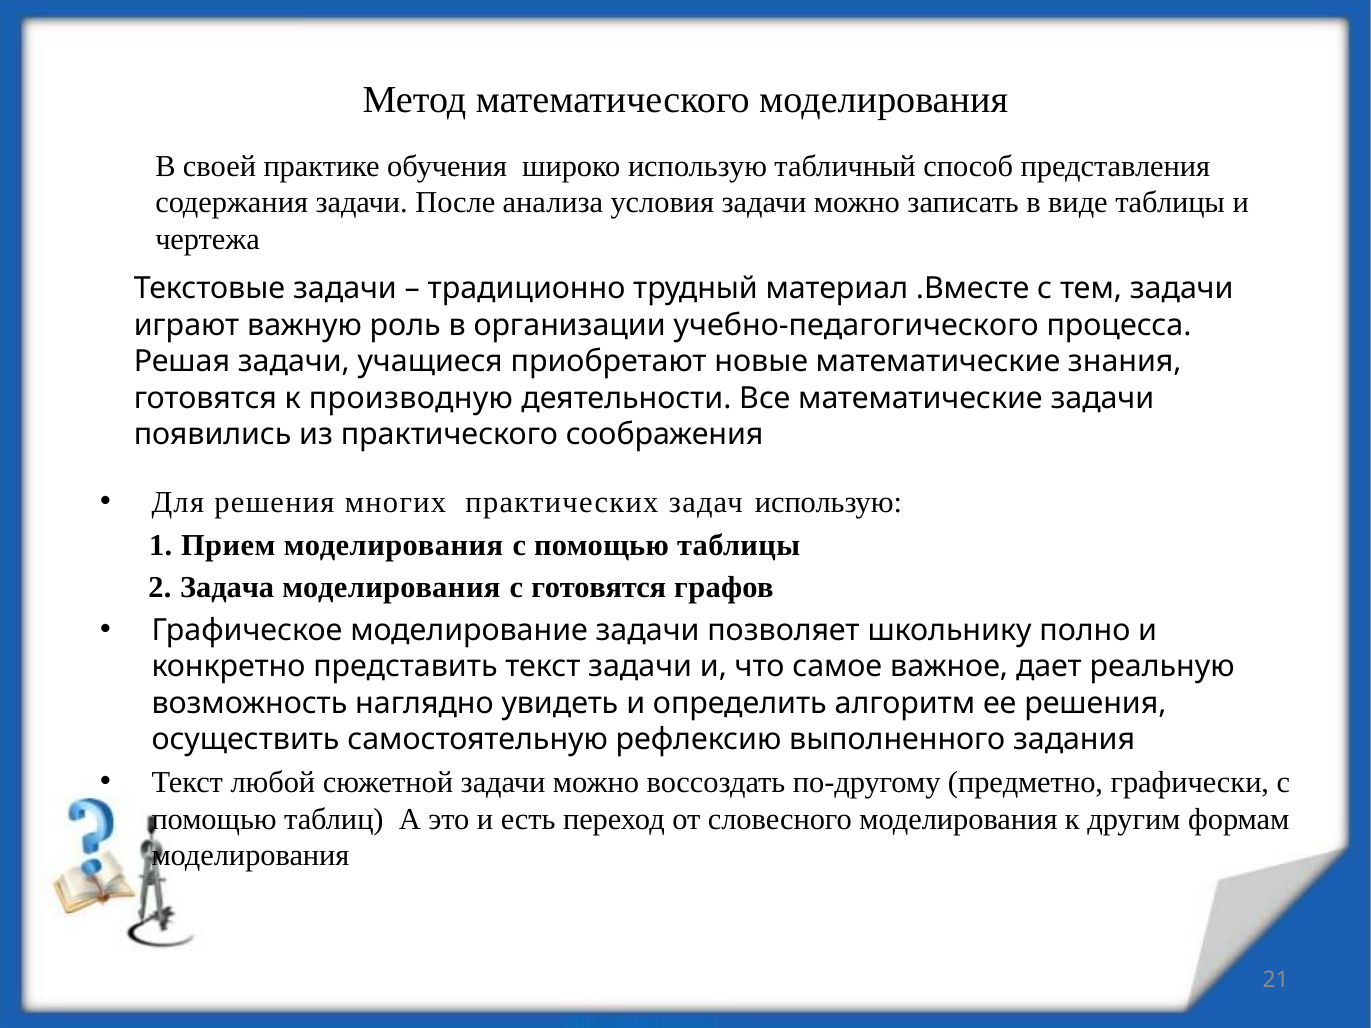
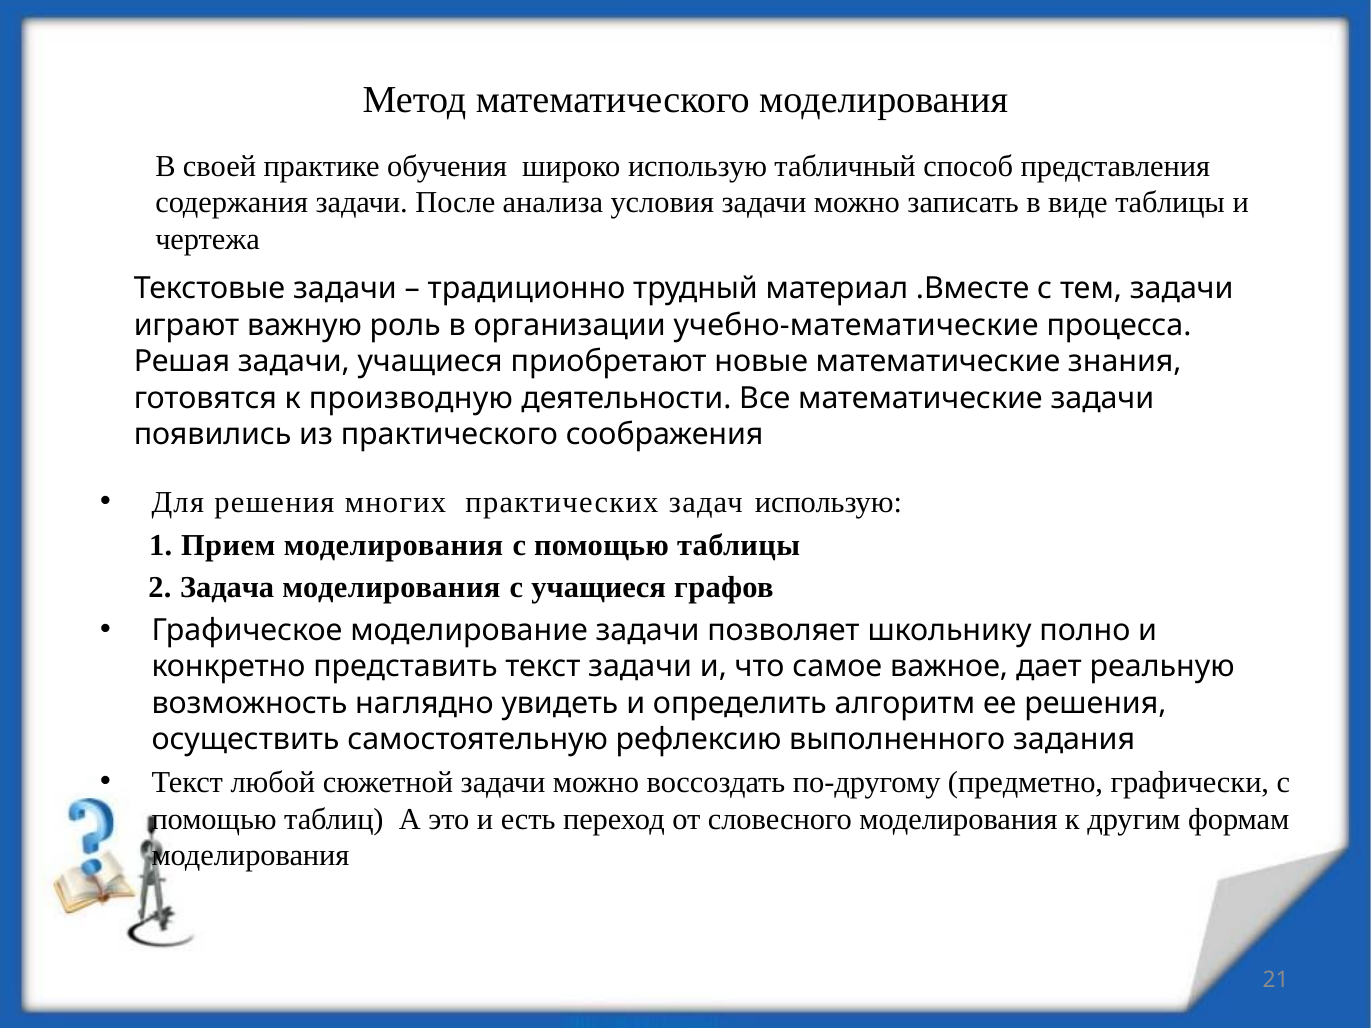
учебно-педагогического: учебно-педагогического -> учебно-математические
с готовятся: готовятся -> учащиеся
